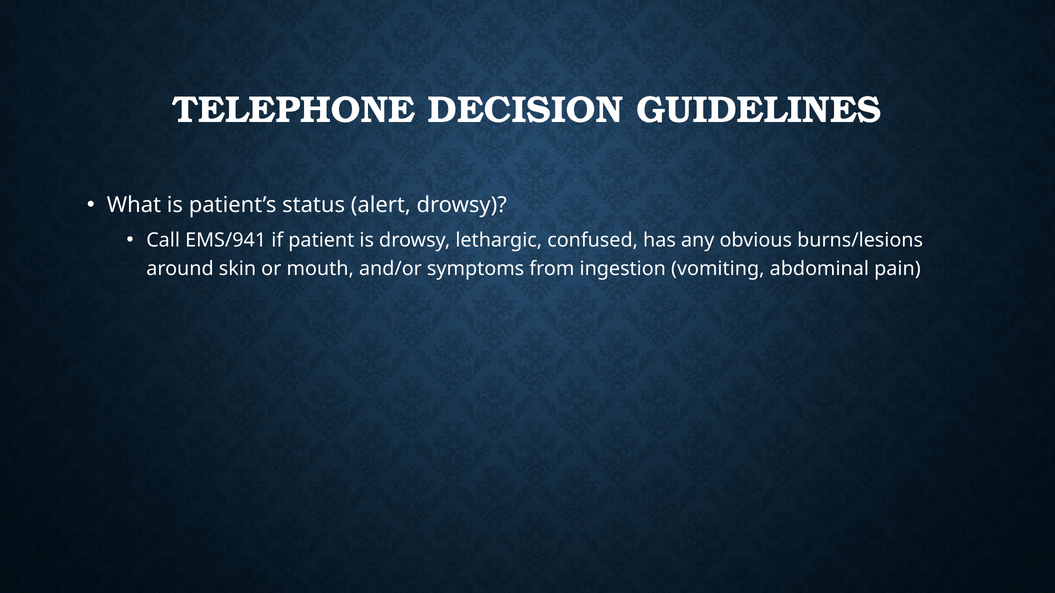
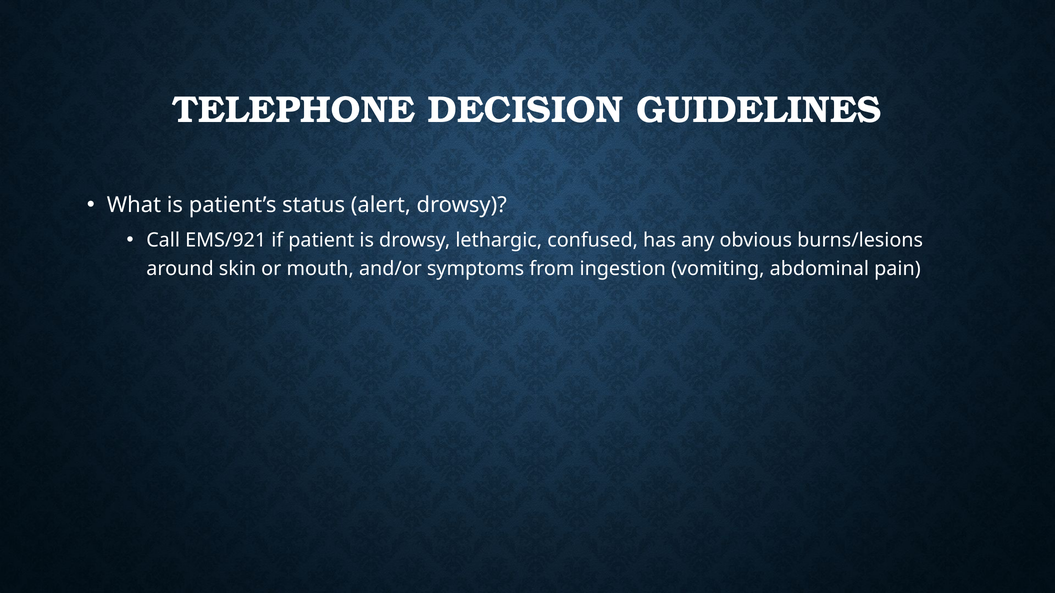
EMS/941: EMS/941 -> EMS/921
